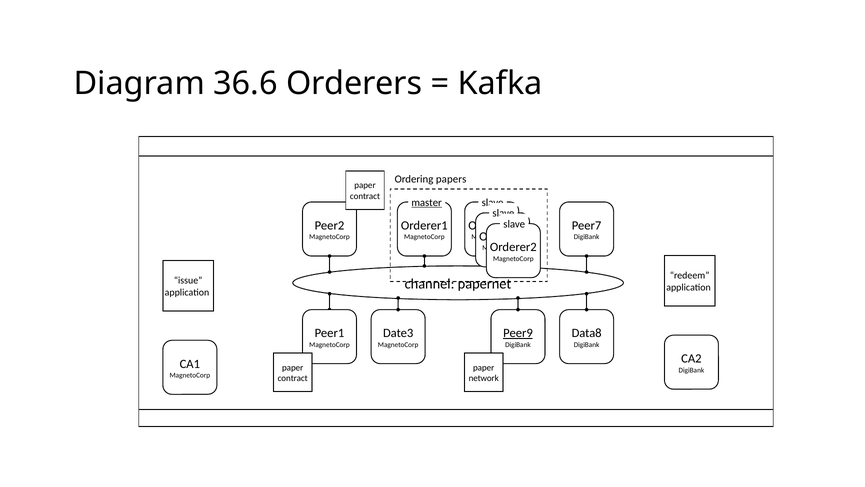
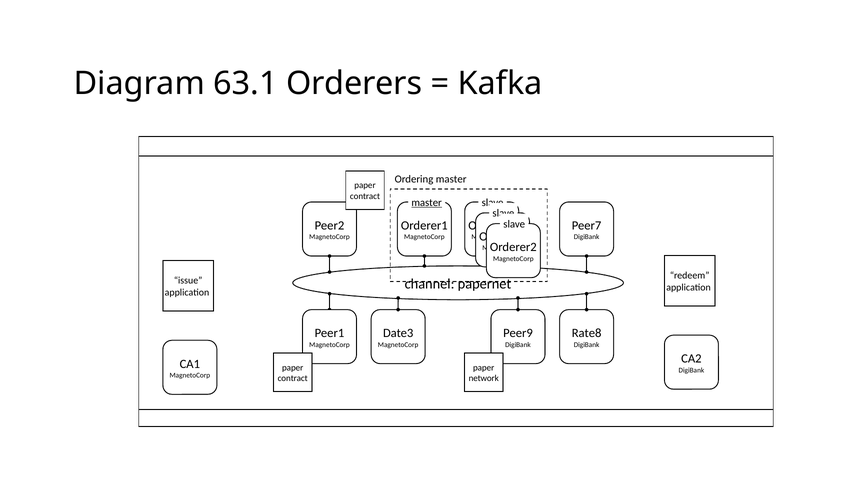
36.6: 36.6 -> 63.1
Ordering papers: papers -> master
Peer9 underline: present -> none
Data8: Data8 -> Rate8
